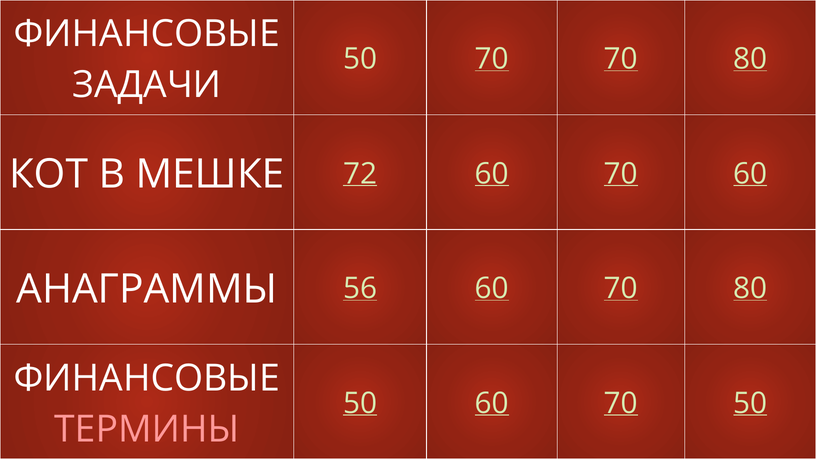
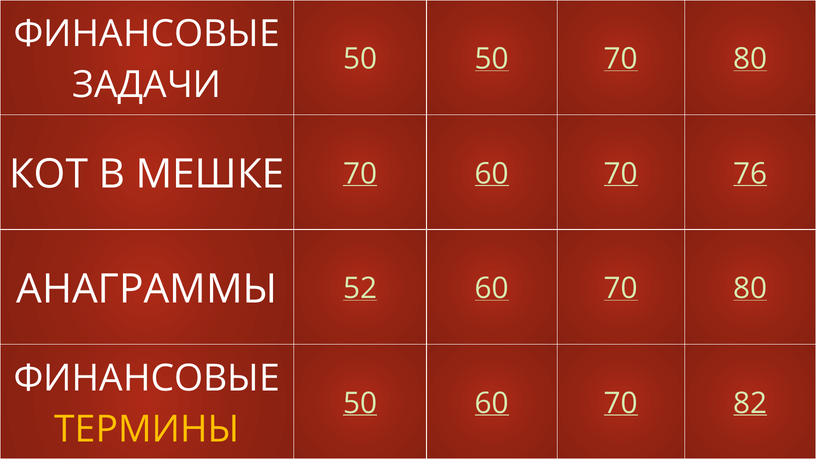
50 70: 70 -> 50
72 at (360, 174): 72 -> 70
70 60: 60 -> 76
56: 56 -> 52
70 50: 50 -> 82
ТЕРМИНЫ colour: pink -> yellow
